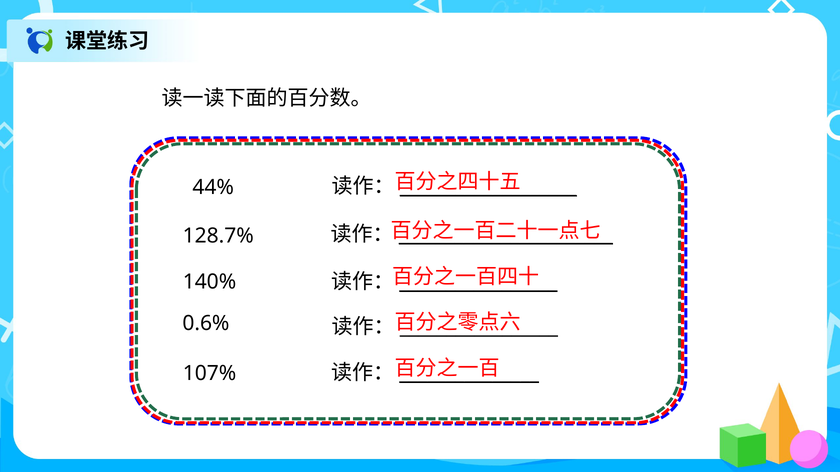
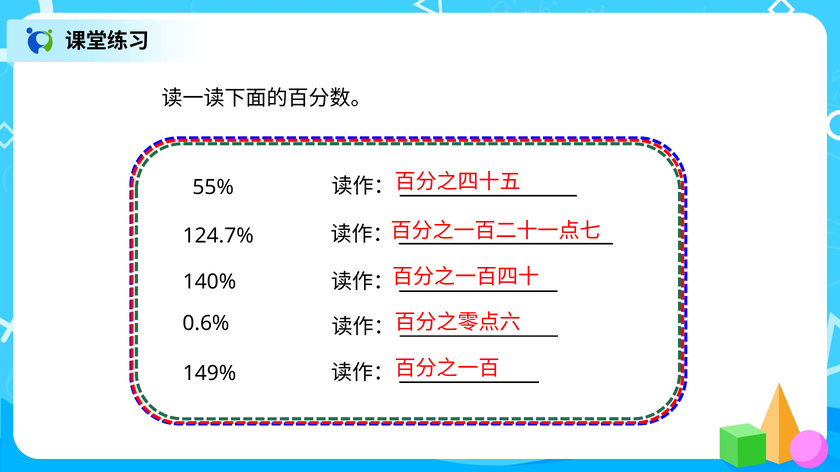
44%: 44% -> 55%
128.7%: 128.7% -> 124.7%
107%: 107% -> 149%
